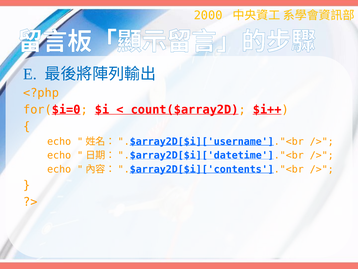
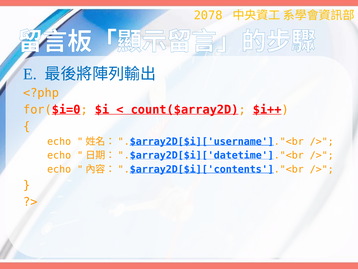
2000: 2000 -> 2078
